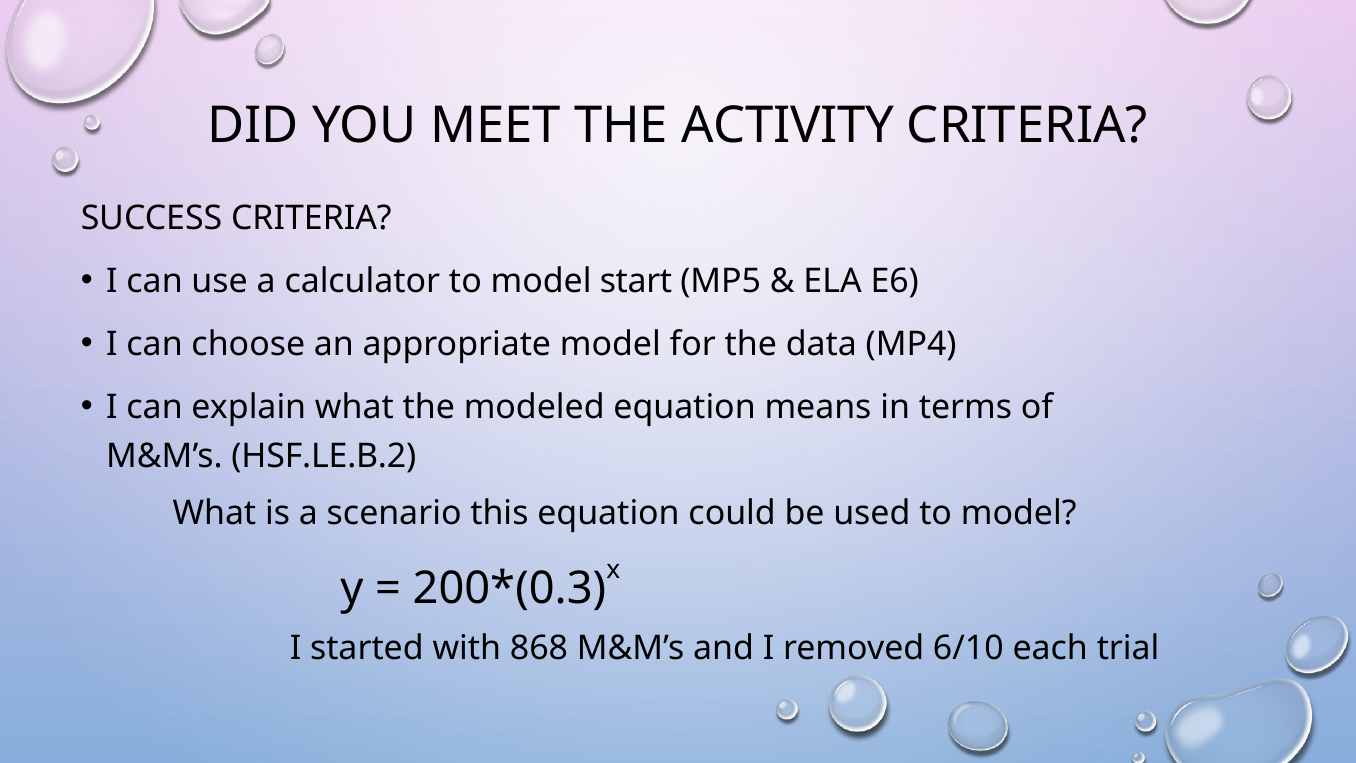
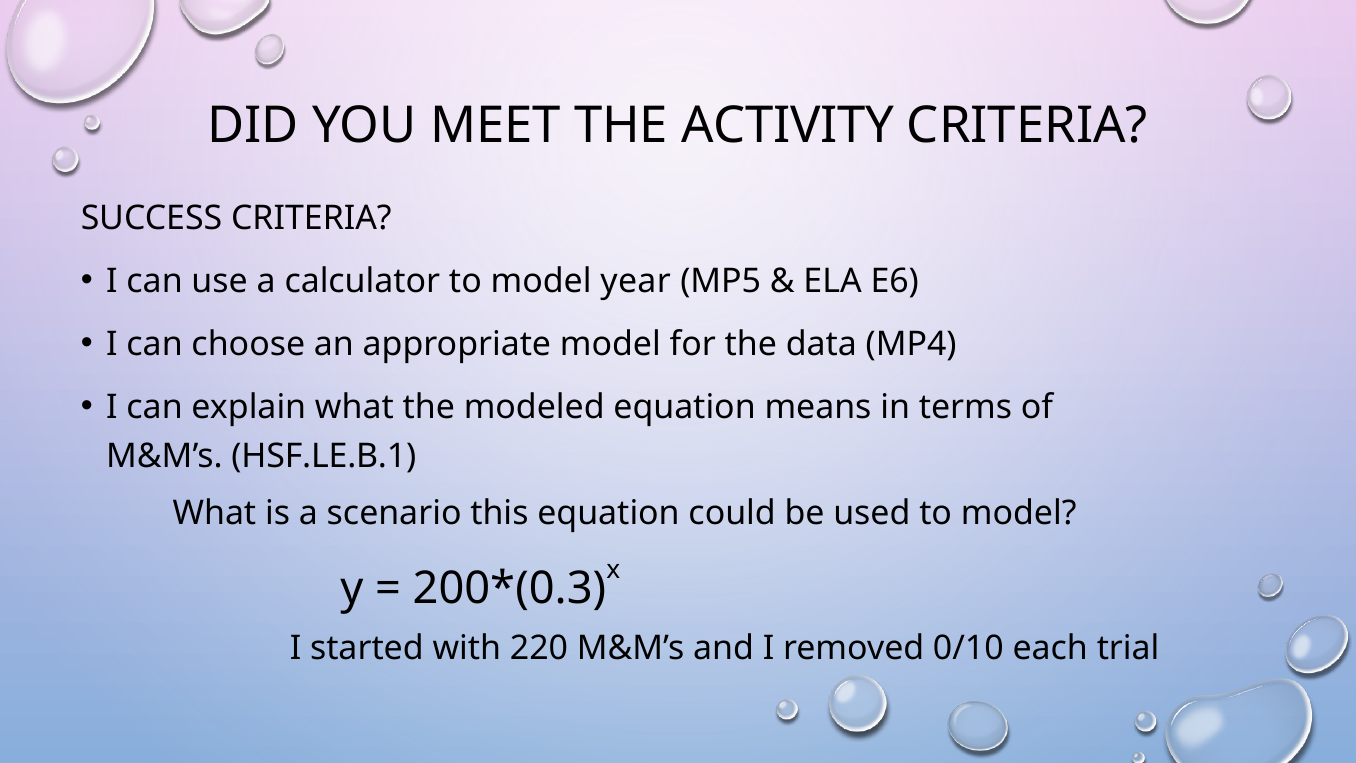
start: start -> year
HSF.LE.B.2: HSF.LE.B.2 -> HSF.LE.B.1
868: 868 -> 220
6/10: 6/10 -> 0/10
